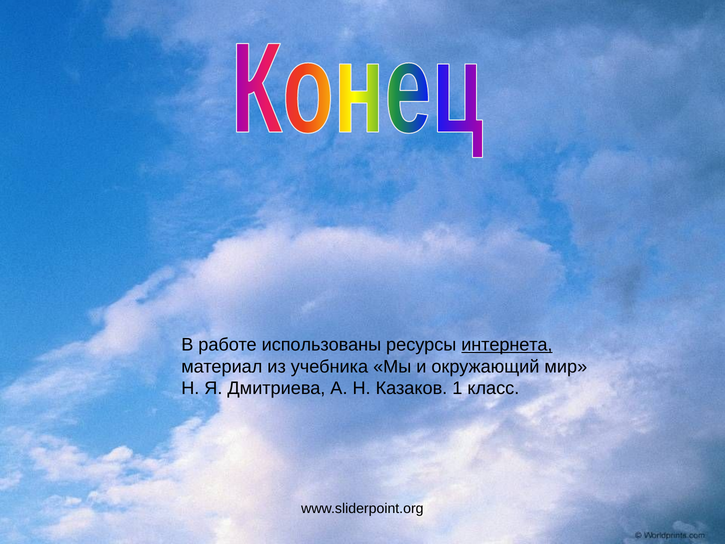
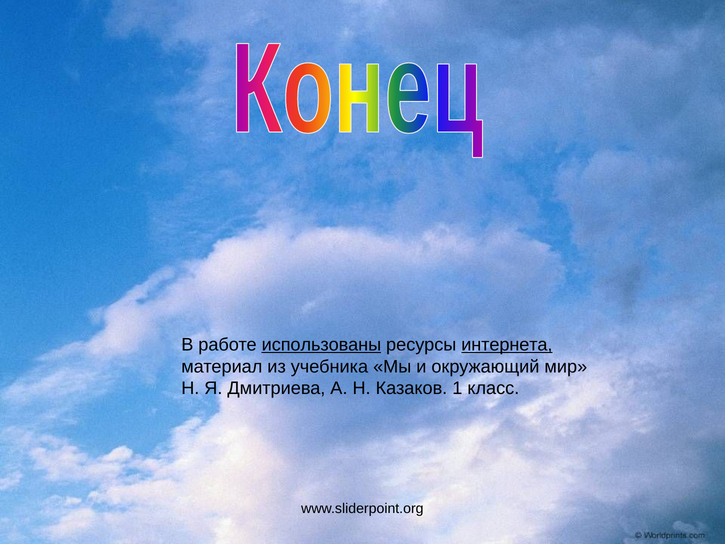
использованы underline: none -> present
